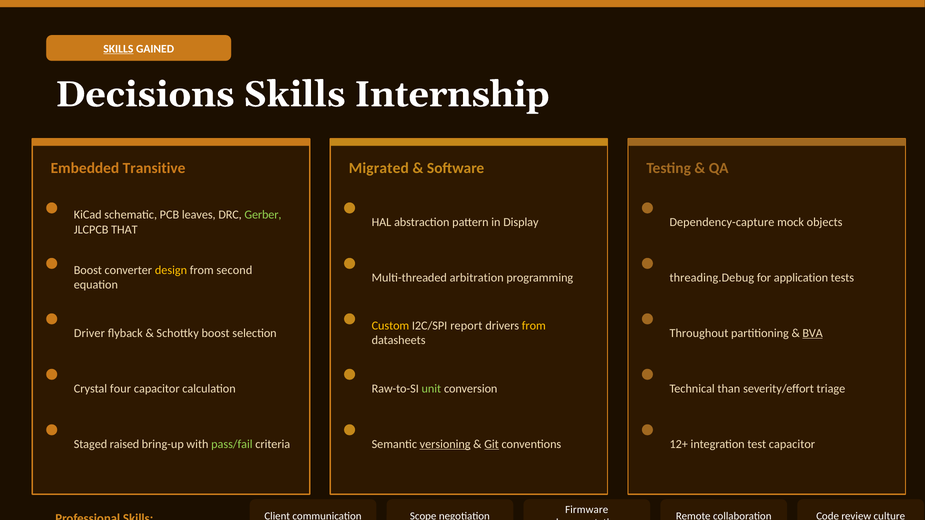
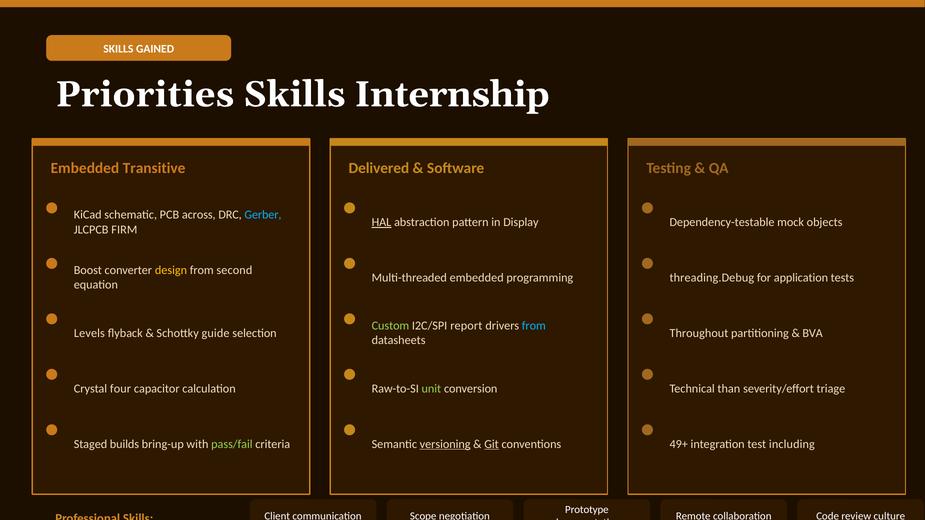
SKILLS at (118, 49) underline: present -> none
Decisions: Decisions -> Priorities
Migrated: Migrated -> Delivered
leaves: leaves -> across
Gerber colour: light green -> light blue
HAL underline: none -> present
Dependency-capture: Dependency-capture -> Dependency-testable
THAT: THAT -> FIRM
Multi-threaded arbitration: arbitration -> embedded
Custom colour: yellow -> light green
from at (534, 326) colour: yellow -> light blue
Driver: Driver -> Levels
Schottky boost: boost -> guide
BVA underline: present -> none
raised: raised -> builds
12+: 12+ -> 49+
test capacitor: capacitor -> including
Firmware: Firmware -> Prototype
